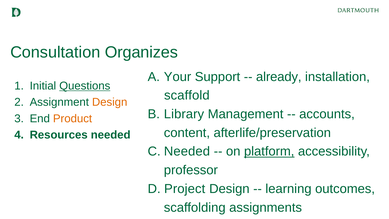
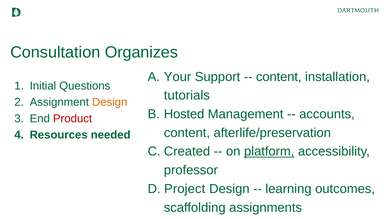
already at (279, 77): already -> content
Questions underline: present -> none
scaffold: scaffold -> tutorials
Library: Library -> Hosted
Product colour: orange -> red
Needed at (187, 151): Needed -> Created
